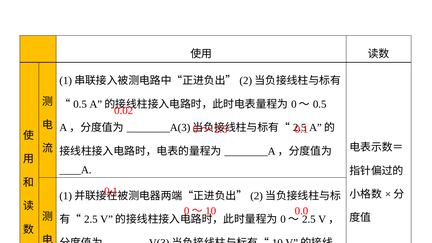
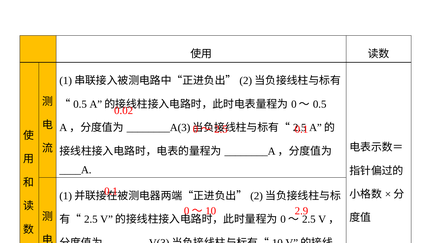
0.0: 0.0 -> 2.9
